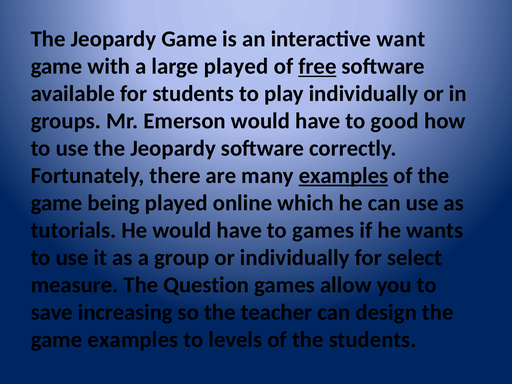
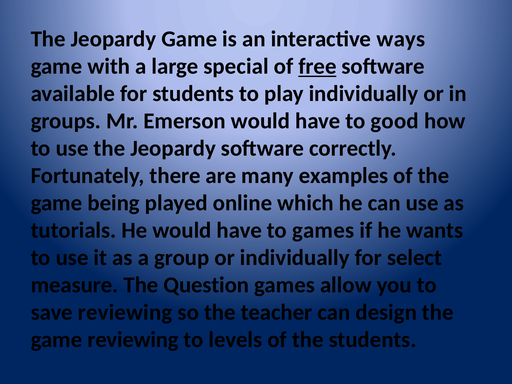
want: want -> ways
large played: played -> special
examples at (343, 176) underline: present -> none
save increasing: increasing -> reviewing
game examples: examples -> reviewing
